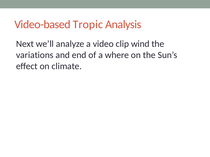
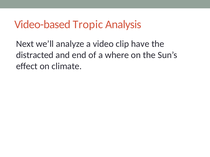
wind: wind -> have
variations: variations -> distracted
